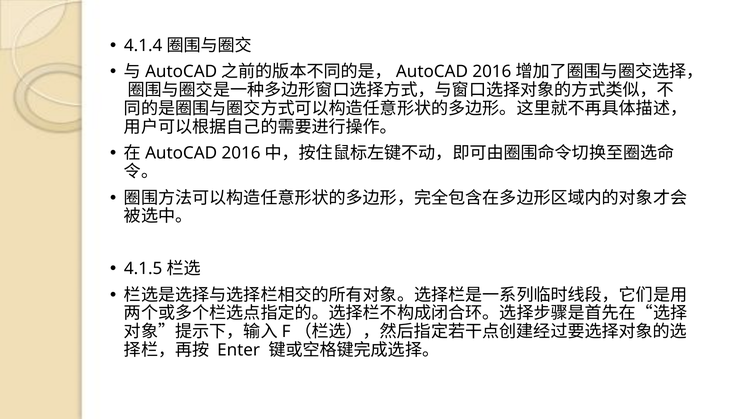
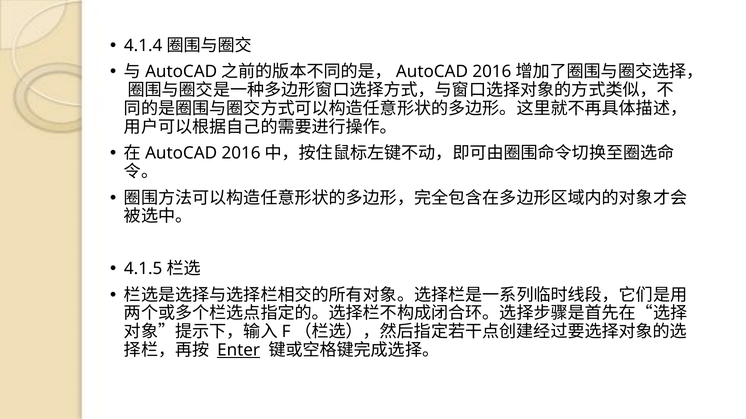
Enter underline: none -> present
